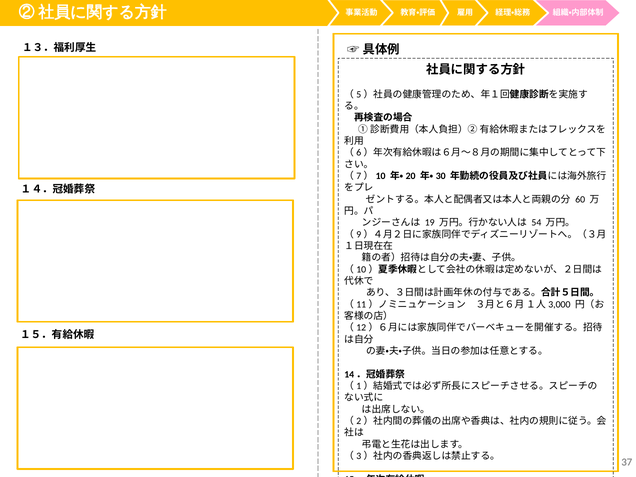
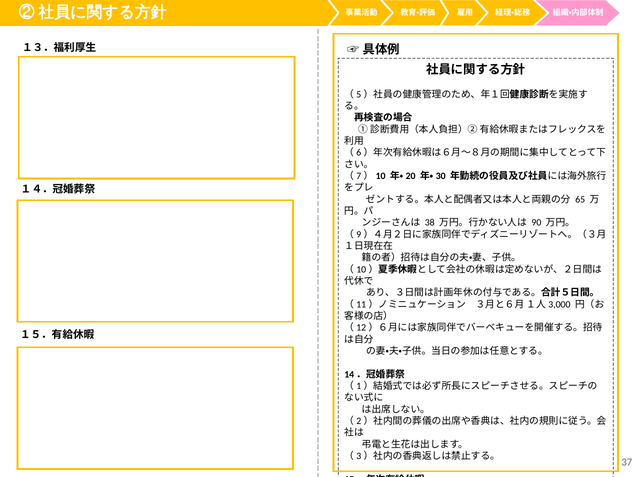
60: 60 -> 65
19: 19 -> 38
54: 54 -> 90
